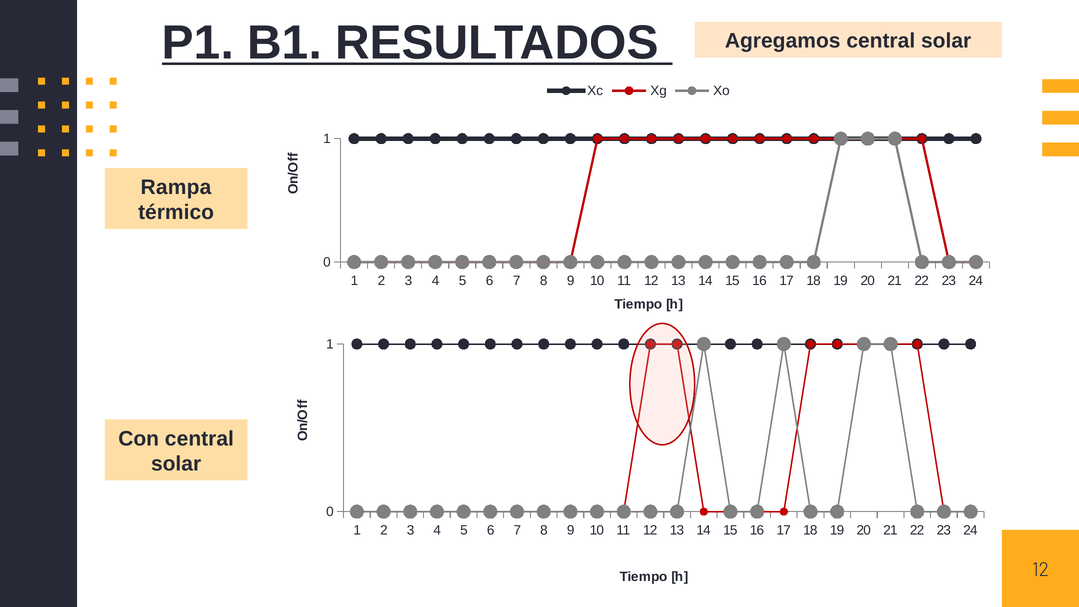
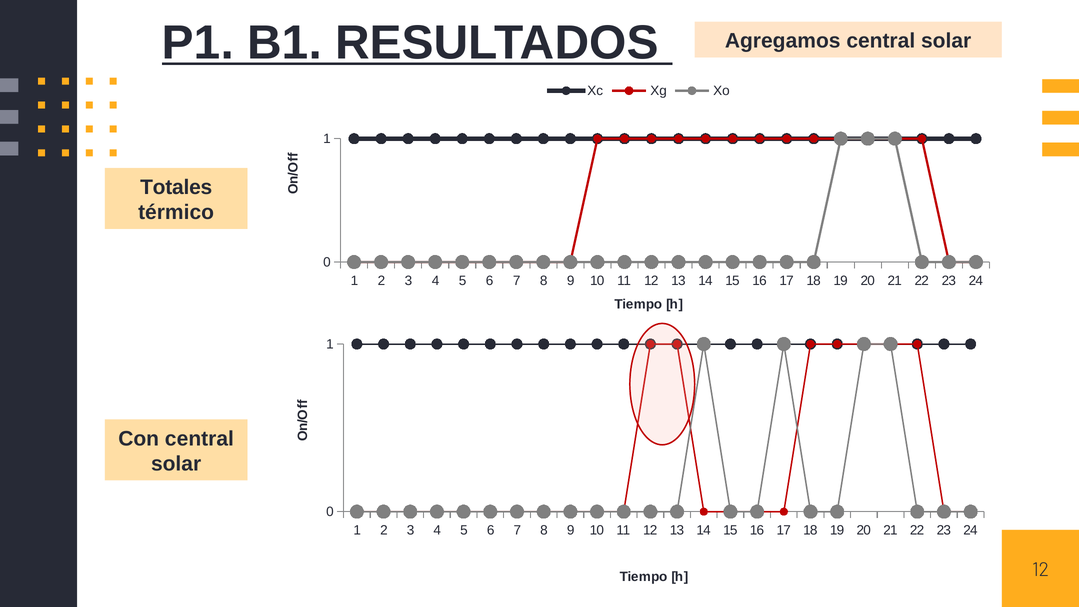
Rampa: Rampa -> Totales
